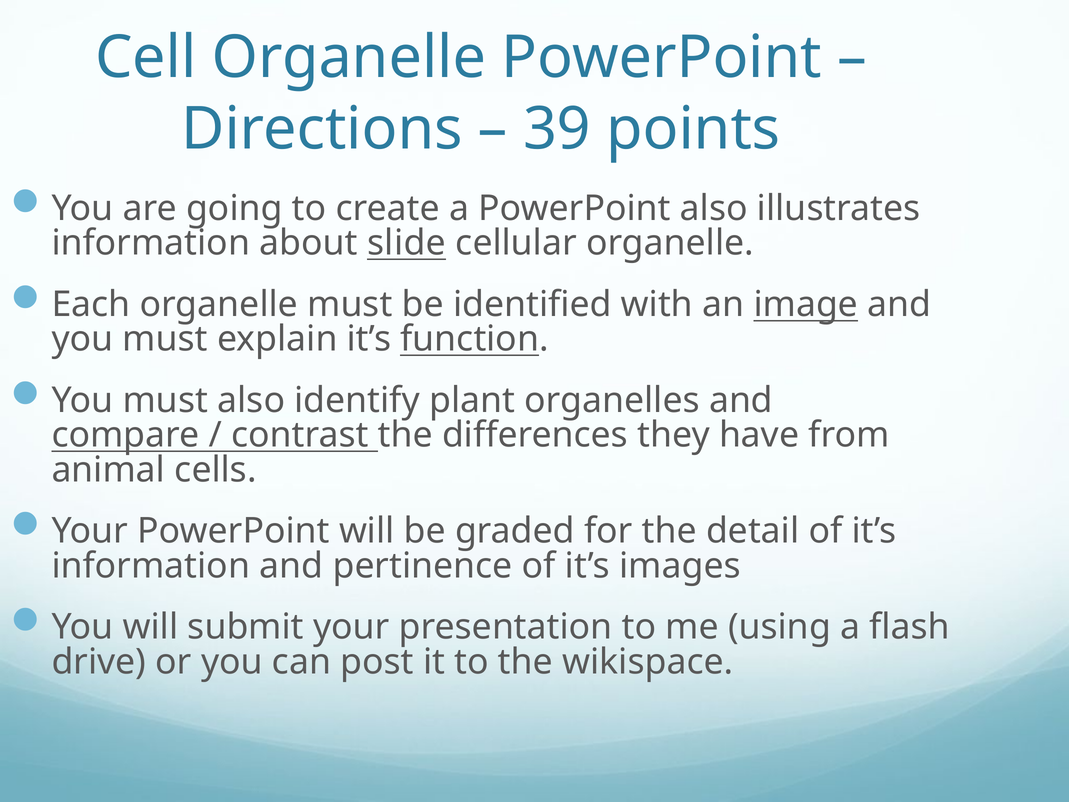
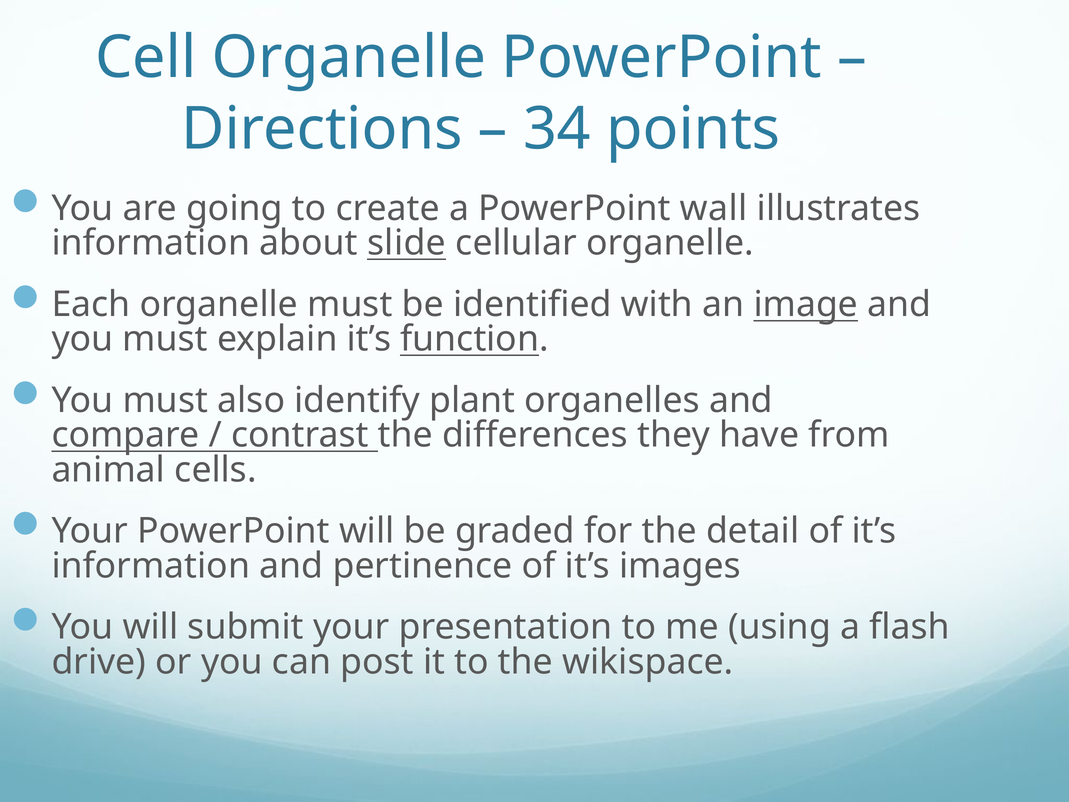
39: 39 -> 34
PowerPoint also: also -> wall
